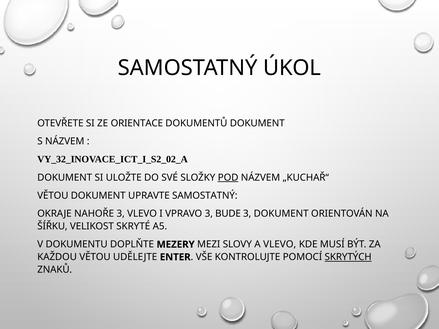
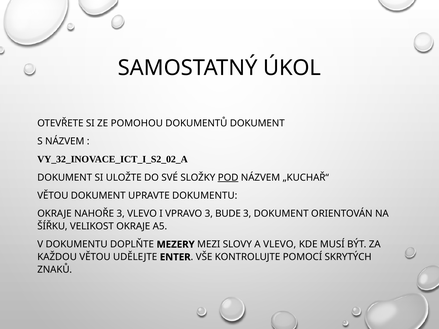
ORIENTACE: ORIENTACE -> POMOHOU
UPRAVTE SAMOSTATNÝ: SAMOSTATNÝ -> DOKUMENTU
VELIKOST SKRYTÉ: SKRYTÉ -> OKRAJE
SKRYTÝCH underline: present -> none
